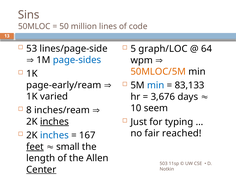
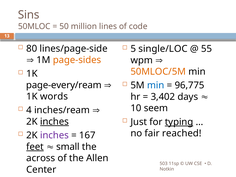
53: 53 -> 80
graph/LOC: graph/LOC -> single/LOC
64: 64 -> 55
page-sides colour: blue -> orange
83,133: 83,133 -> 96,775
page-early/ream: page-early/ream -> page-every/ream
varied: varied -> words
3,676: 3,676 -> 3,402
8: 8 -> 4
typing underline: none -> present
inches at (54, 135) colour: blue -> purple
length: length -> across
Center underline: present -> none
